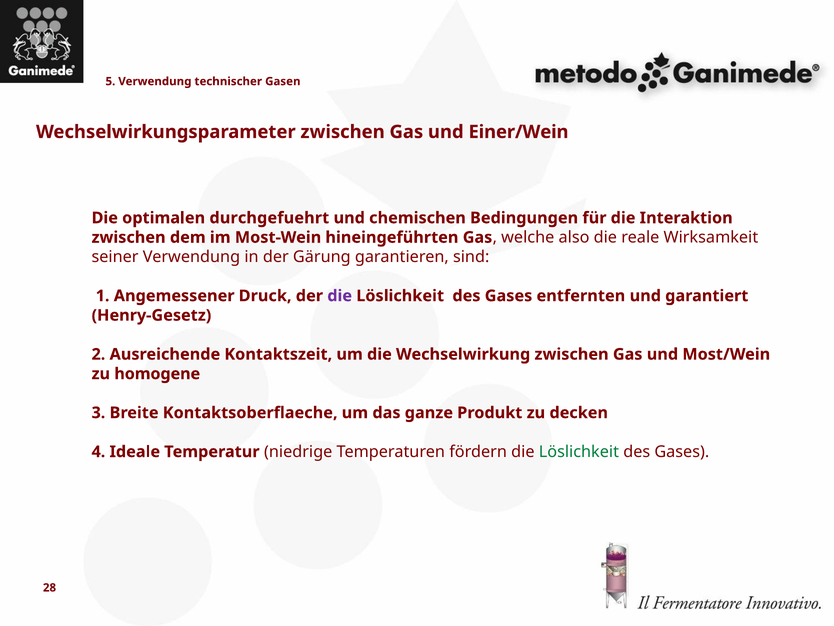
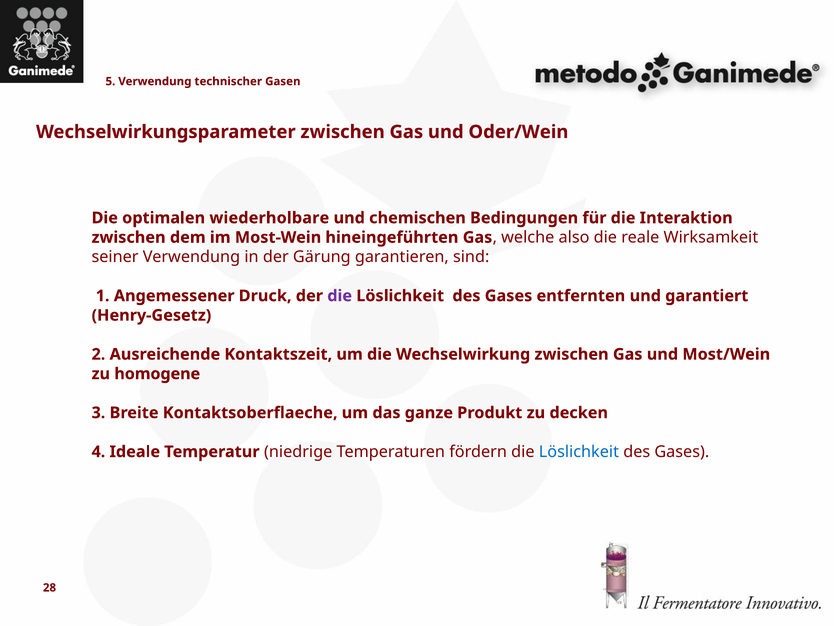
Einer/Wein: Einer/Wein -> Oder/Wein
durchgefuehrt: durchgefuehrt -> wiederholbare
Löslichkeit at (579, 451) colour: green -> blue
